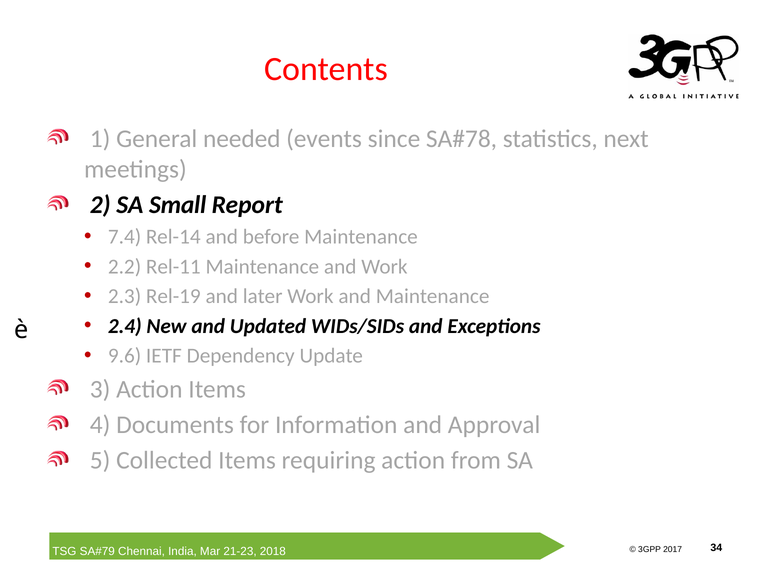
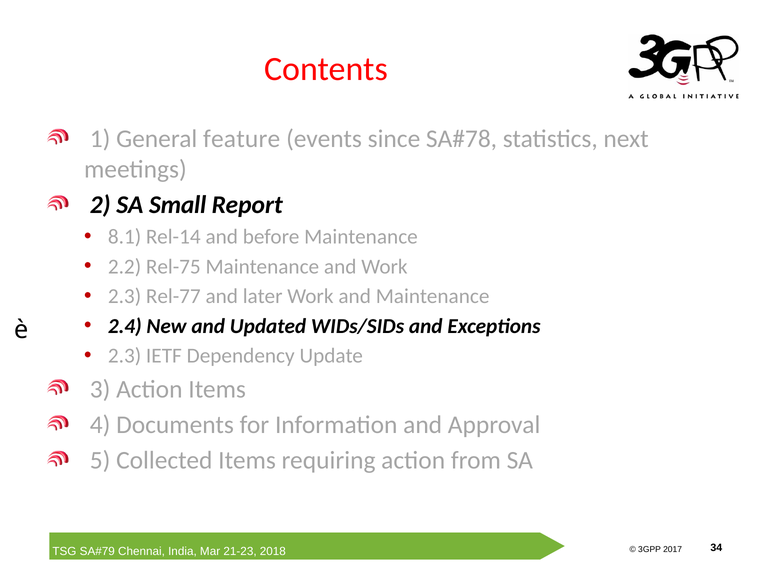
needed: needed -> feature
7.4: 7.4 -> 8.1
Rel-11: Rel-11 -> Rel-75
Rel-19: Rel-19 -> Rel-77
9.6 at (125, 356): 9.6 -> 2.3
